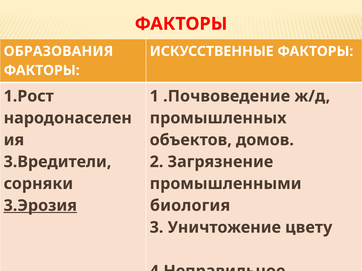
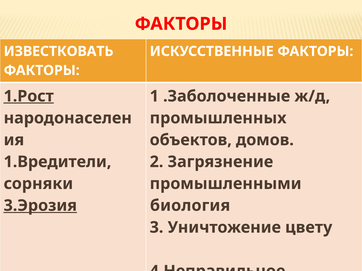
ОБРАЗОВАНИЯ: ОБРАЗОВАНИЯ -> ИЗВЕСТКОВАТЬ
1.Рост underline: none -> present
.Почвоведение: .Почвоведение -> .Заболоченные
3.Вредители: 3.Вредители -> 1.Вредители
